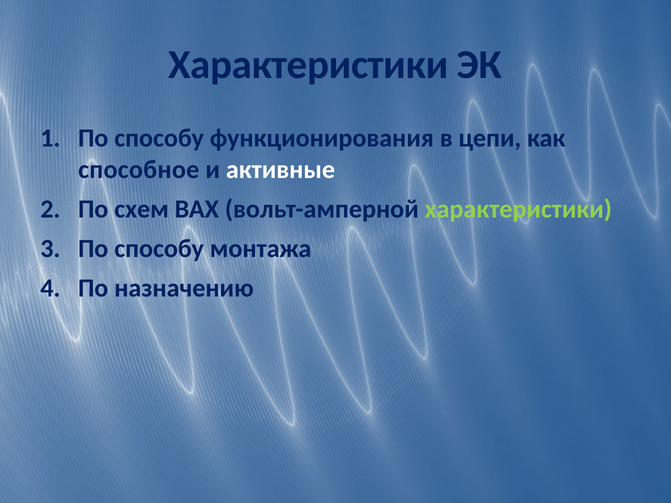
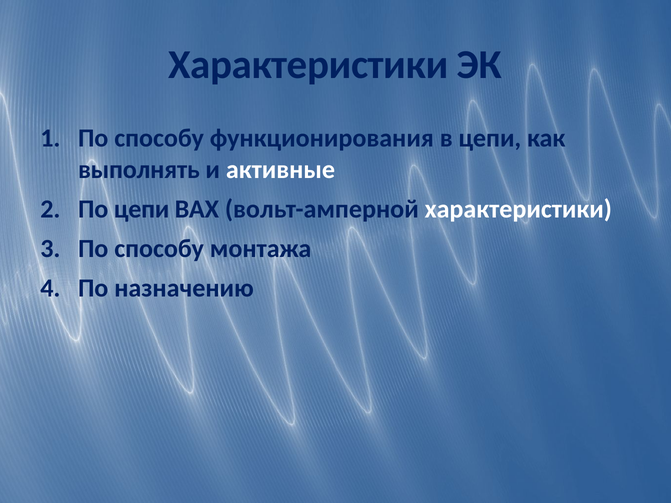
способное: способное -> выполнять
По схем: схем -> цепи
характеристики at (518, 209) colour: light green -> white
